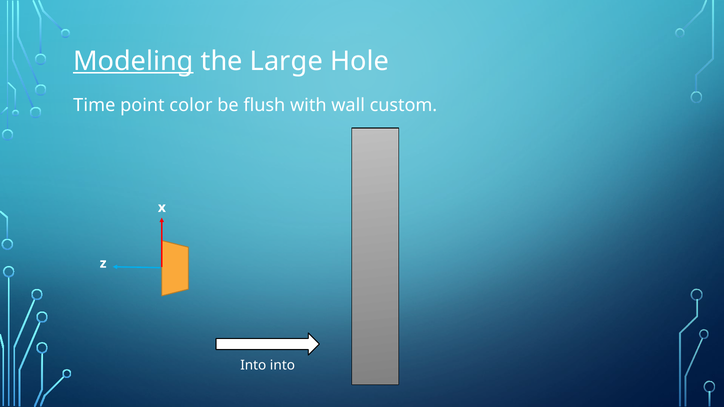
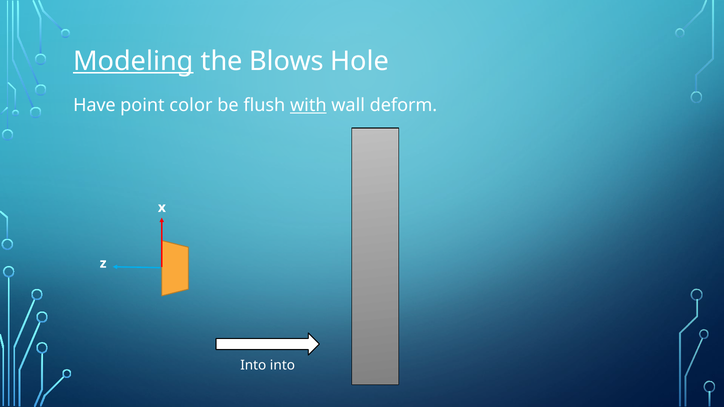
Large: Large -> Blows
Time: Time -> Have
with underline: none -> present
custom: custom -> deform
